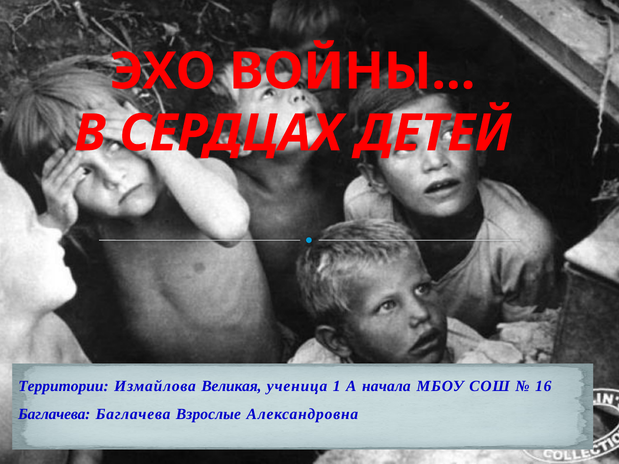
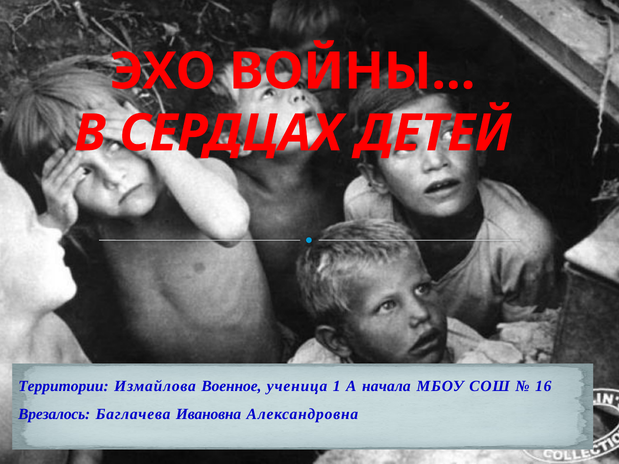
Великая: Великая -> Военное
Баглачева at (54, 414): Баглачева -> Врезалось
Взрослые: Взрослые -> Ивановна
